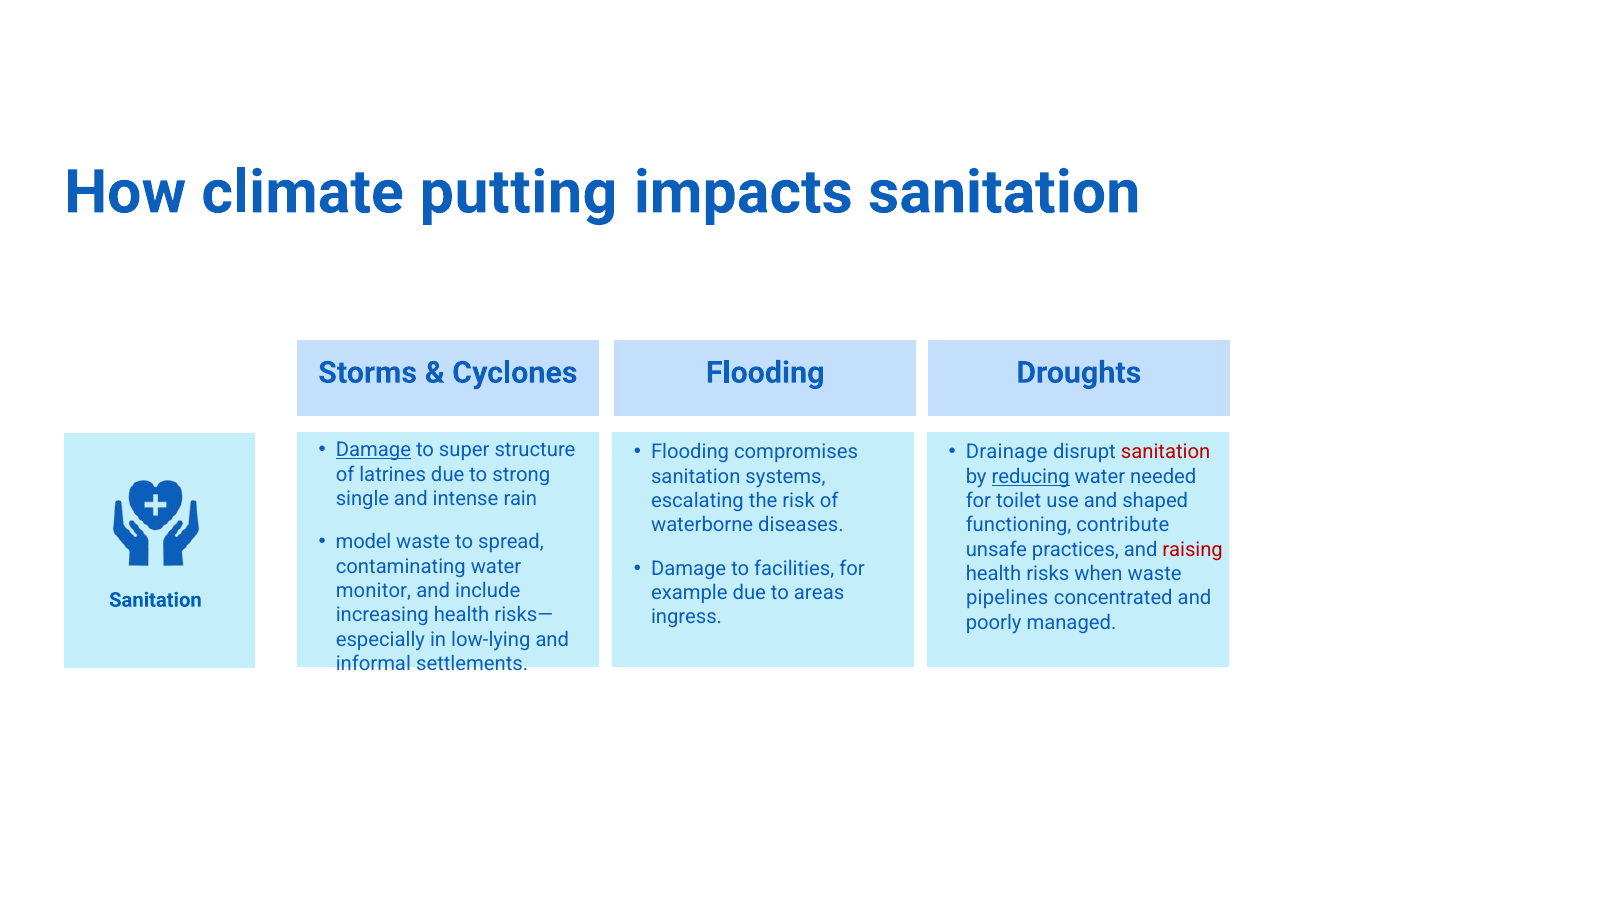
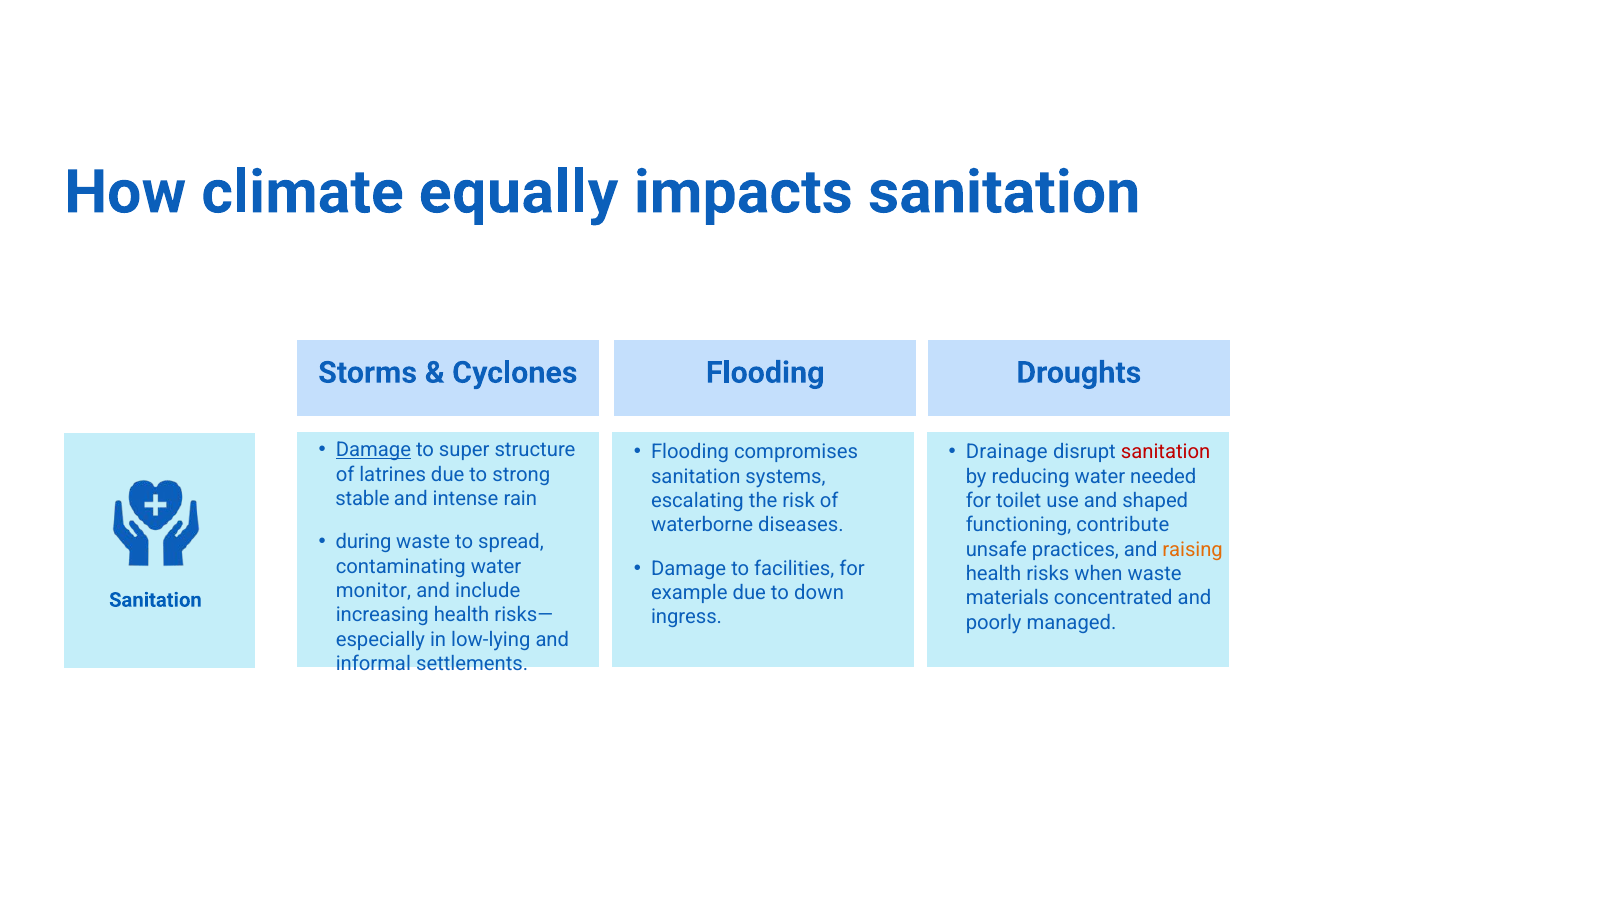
putting: putting -> equally
reducing underline: present -> none
single: single -> stable
model: model -> during
raising colour: red -> orange
areas: areas -> down
pipelines: pipelines -> materials
